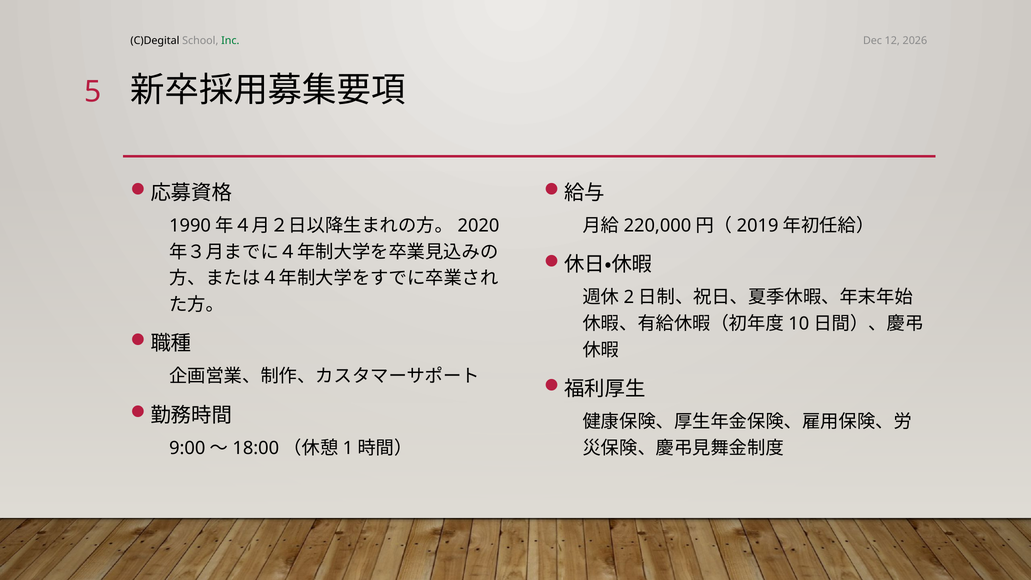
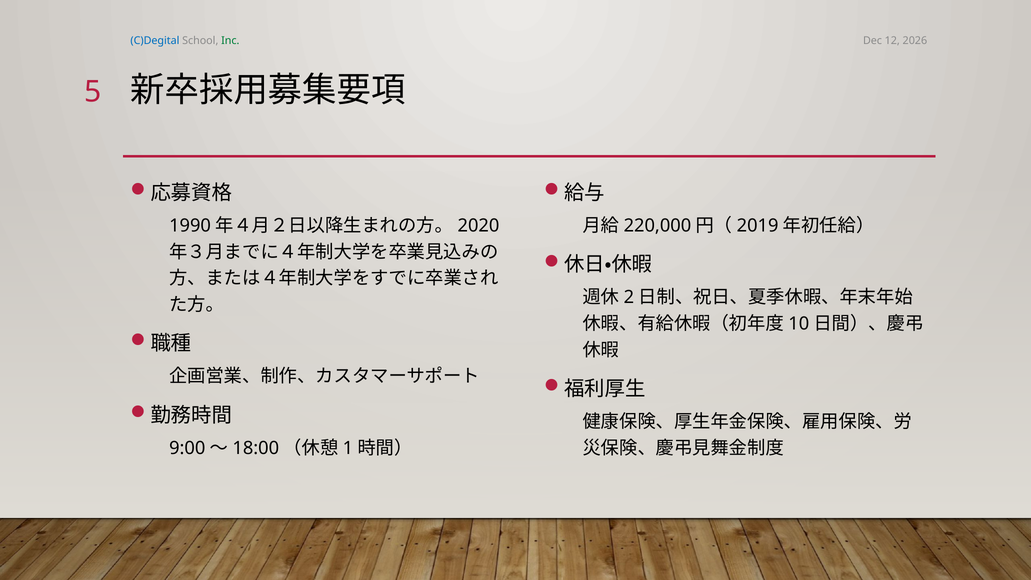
C)Degital colour: black -> blue
